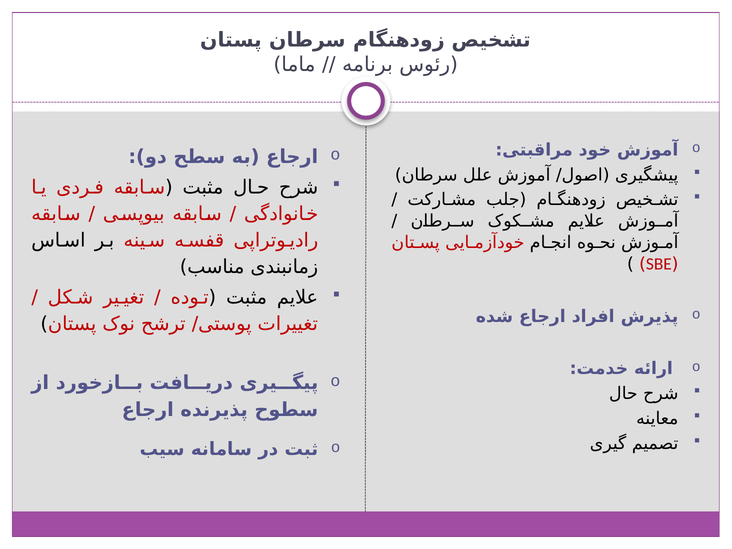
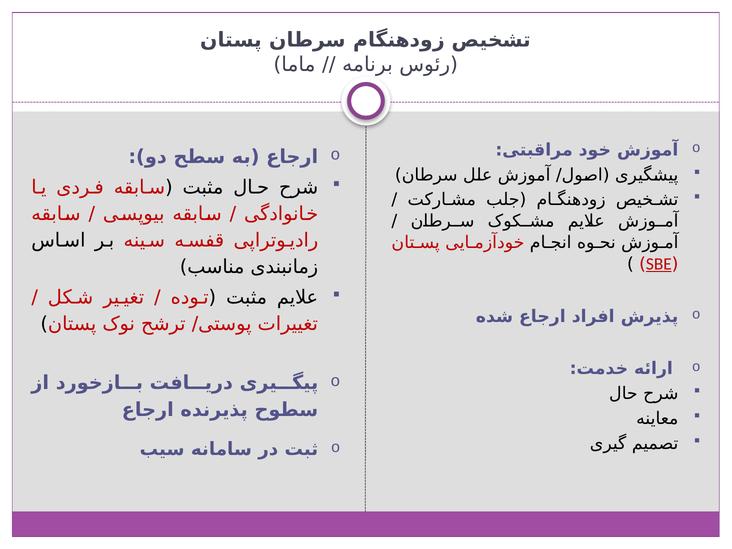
SBE underline: none -> present
